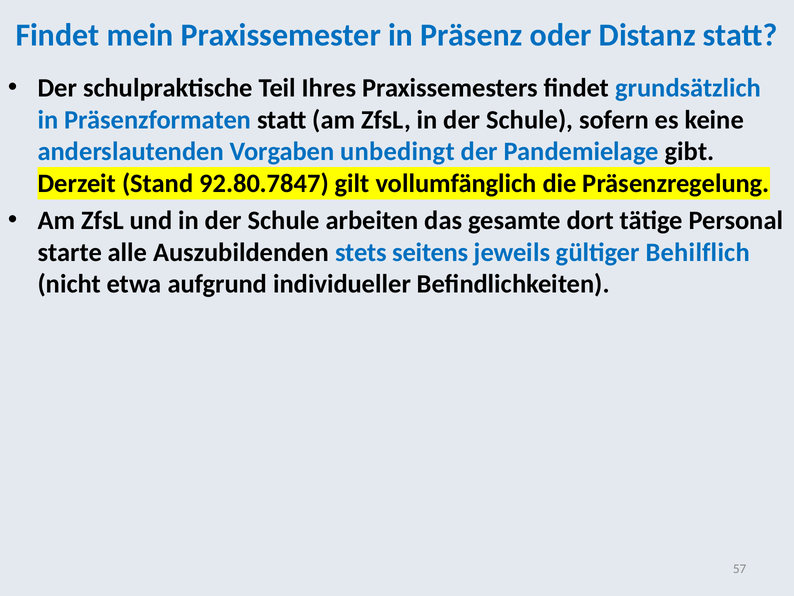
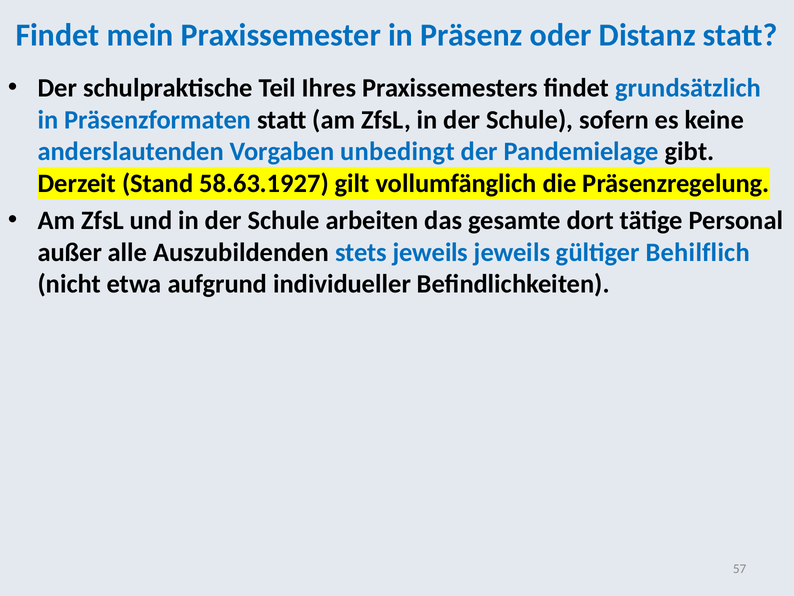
92.80.7847: 92.80.7847 -> 58.63.1927
starte: starte -> außer
stets seitens: seitens -> jeweils
